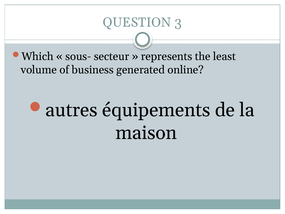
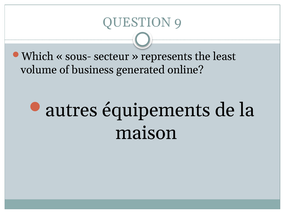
3: 3 -> 9
